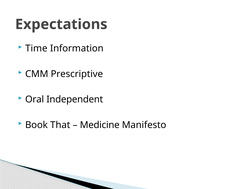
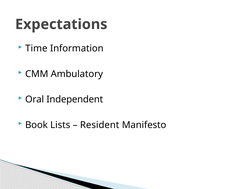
Prescriptive: Prescriptive -> Ambulatory
That: That -> Lists
Medicine: Medicine -> Resident
